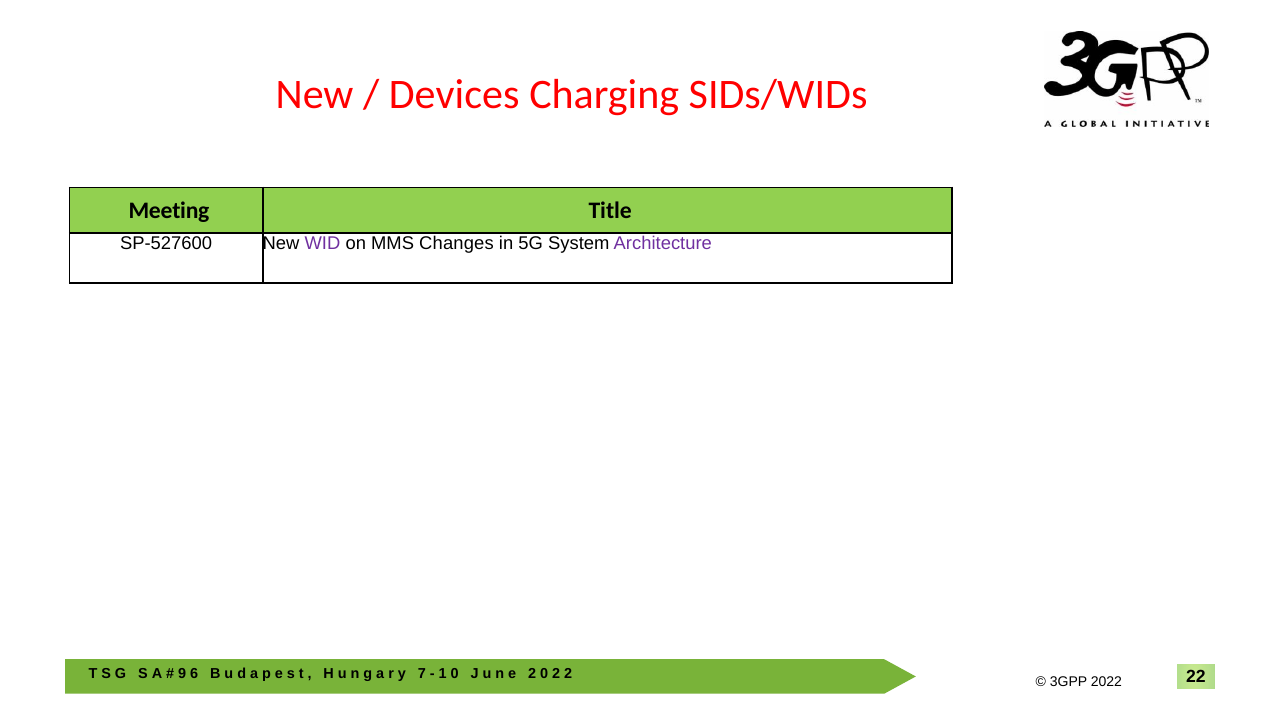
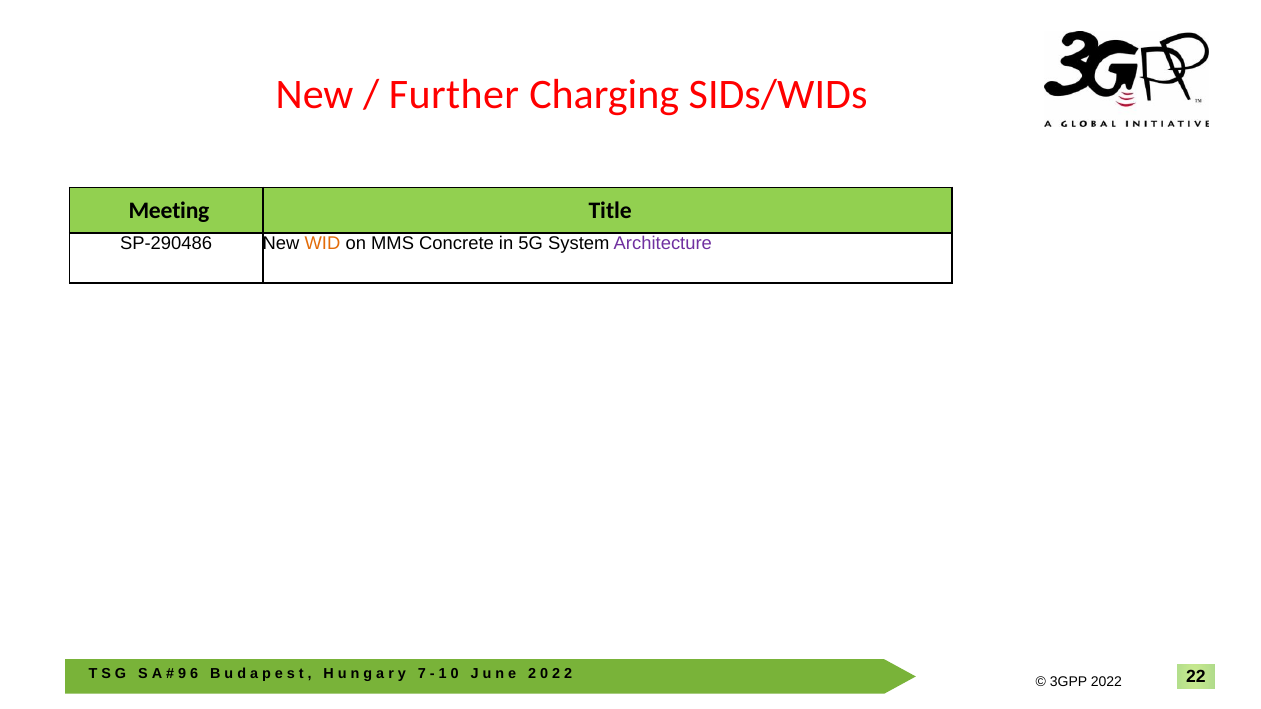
Devices: Devices -> Further
SP-527600: SP-527600 -> SP-290486
WID colour: purple -> orange
Changes: Changes -> Concrete
